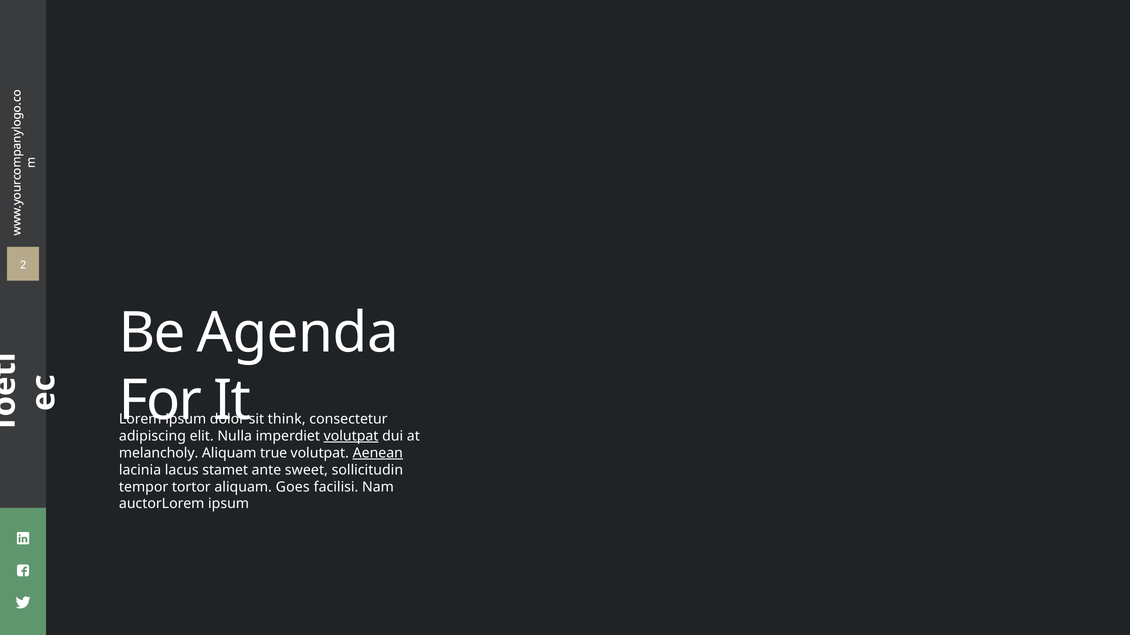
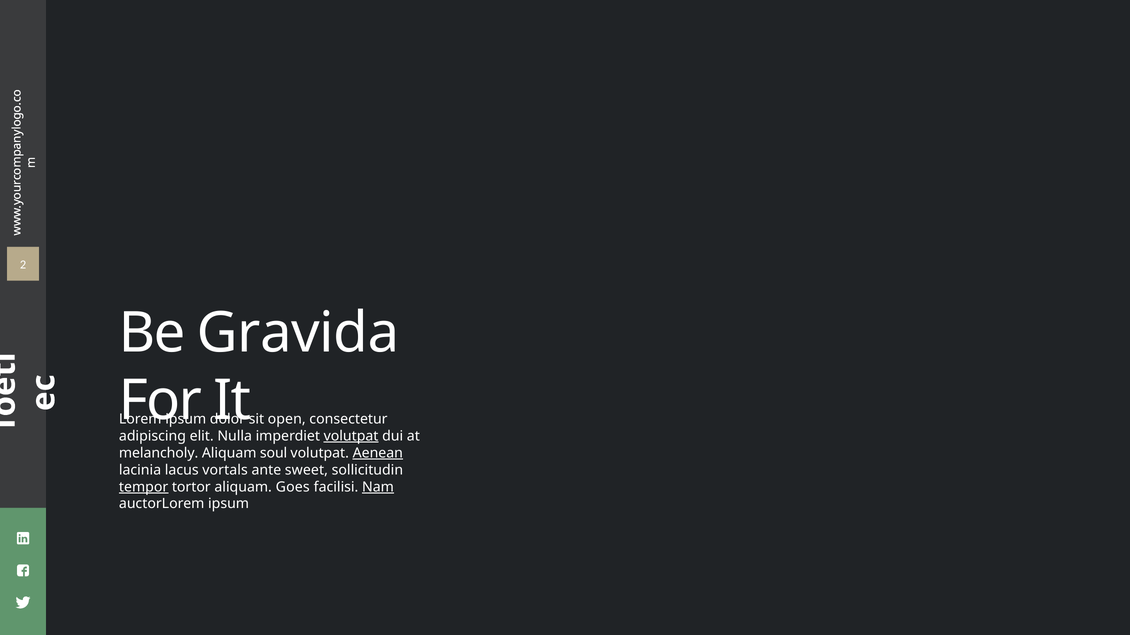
Agenda: Agenda -> Gravida
think: think -> open
true: true -> soul
stamet: stamet -> vortals
tempor underline: none -> present
Nam underline: none -> present
